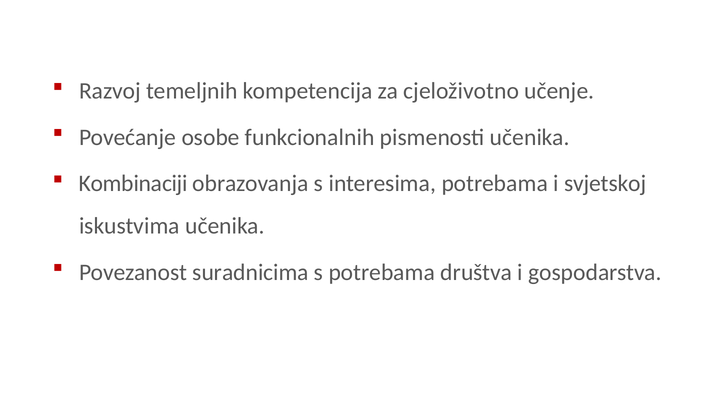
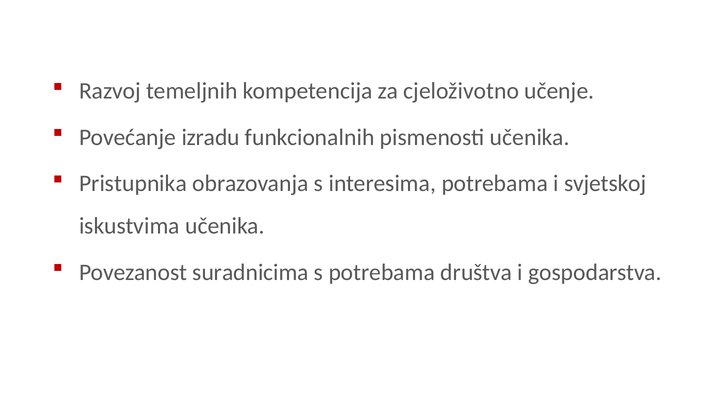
osobe: osobe -> izradu
Kombinaciji: Kombinaciji -> Pristupnika
